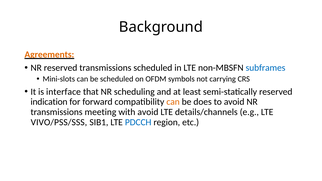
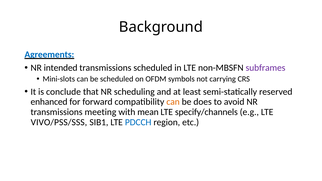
Agreements colour: orange -> blue
NR reserved: reserved -> intended
subframes colour: blue -> purple
interface: interface -> conclude
indication: indication -> enhanced
with avoid: avoid -> mean
details/channels: details/channels -> specify/channels
